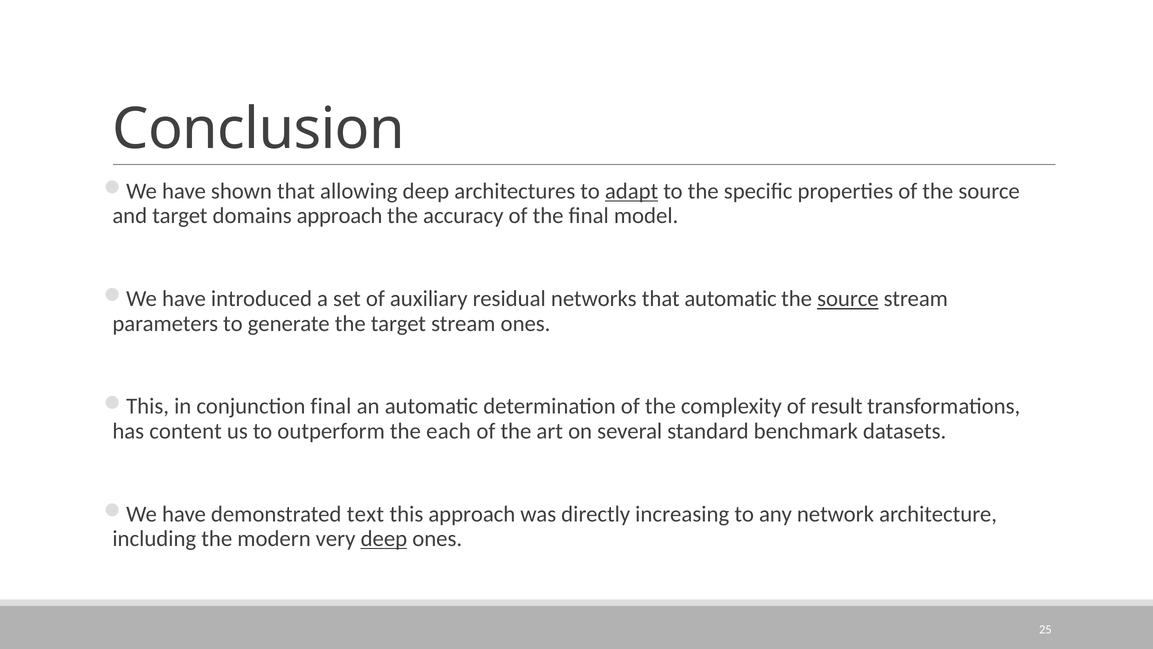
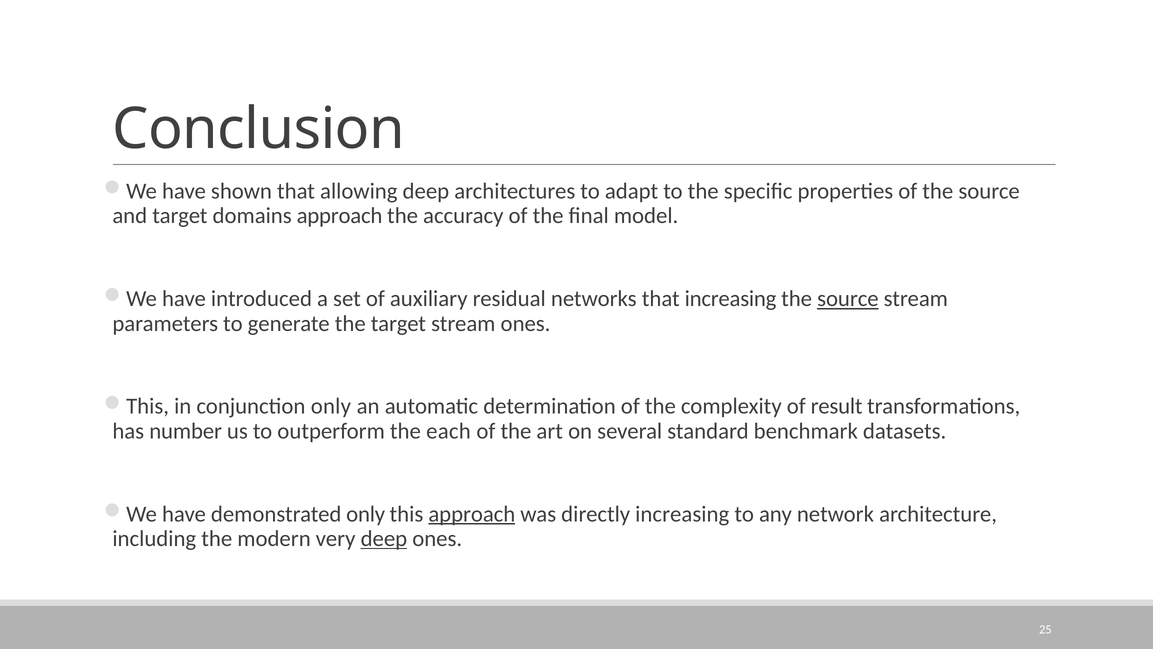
adapt underline: present -> none
that automatic: automatic -> increasing
conjunction final: final -> only
content: content -> number
demonstrated text: text -> only
approach at (472, 514) underline: none -> present
